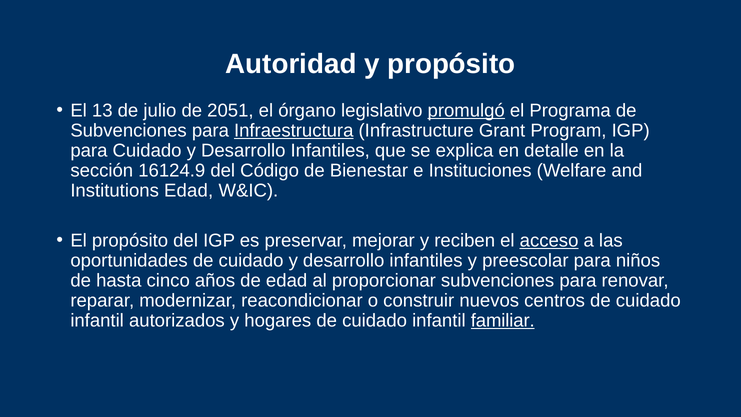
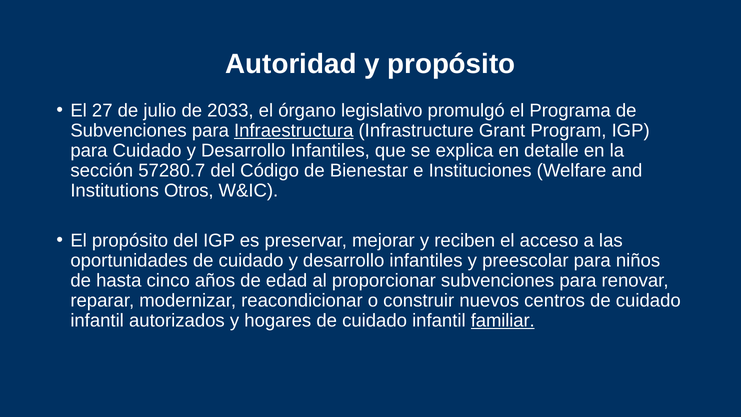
13: 13 -> 27
2051: 2051 -> 2033
promulgó underline: present -> none
16124.9: 16124.9 -> 57280.7
Institutions Edad: Edad -> Otros
acceso underline: present -> none
